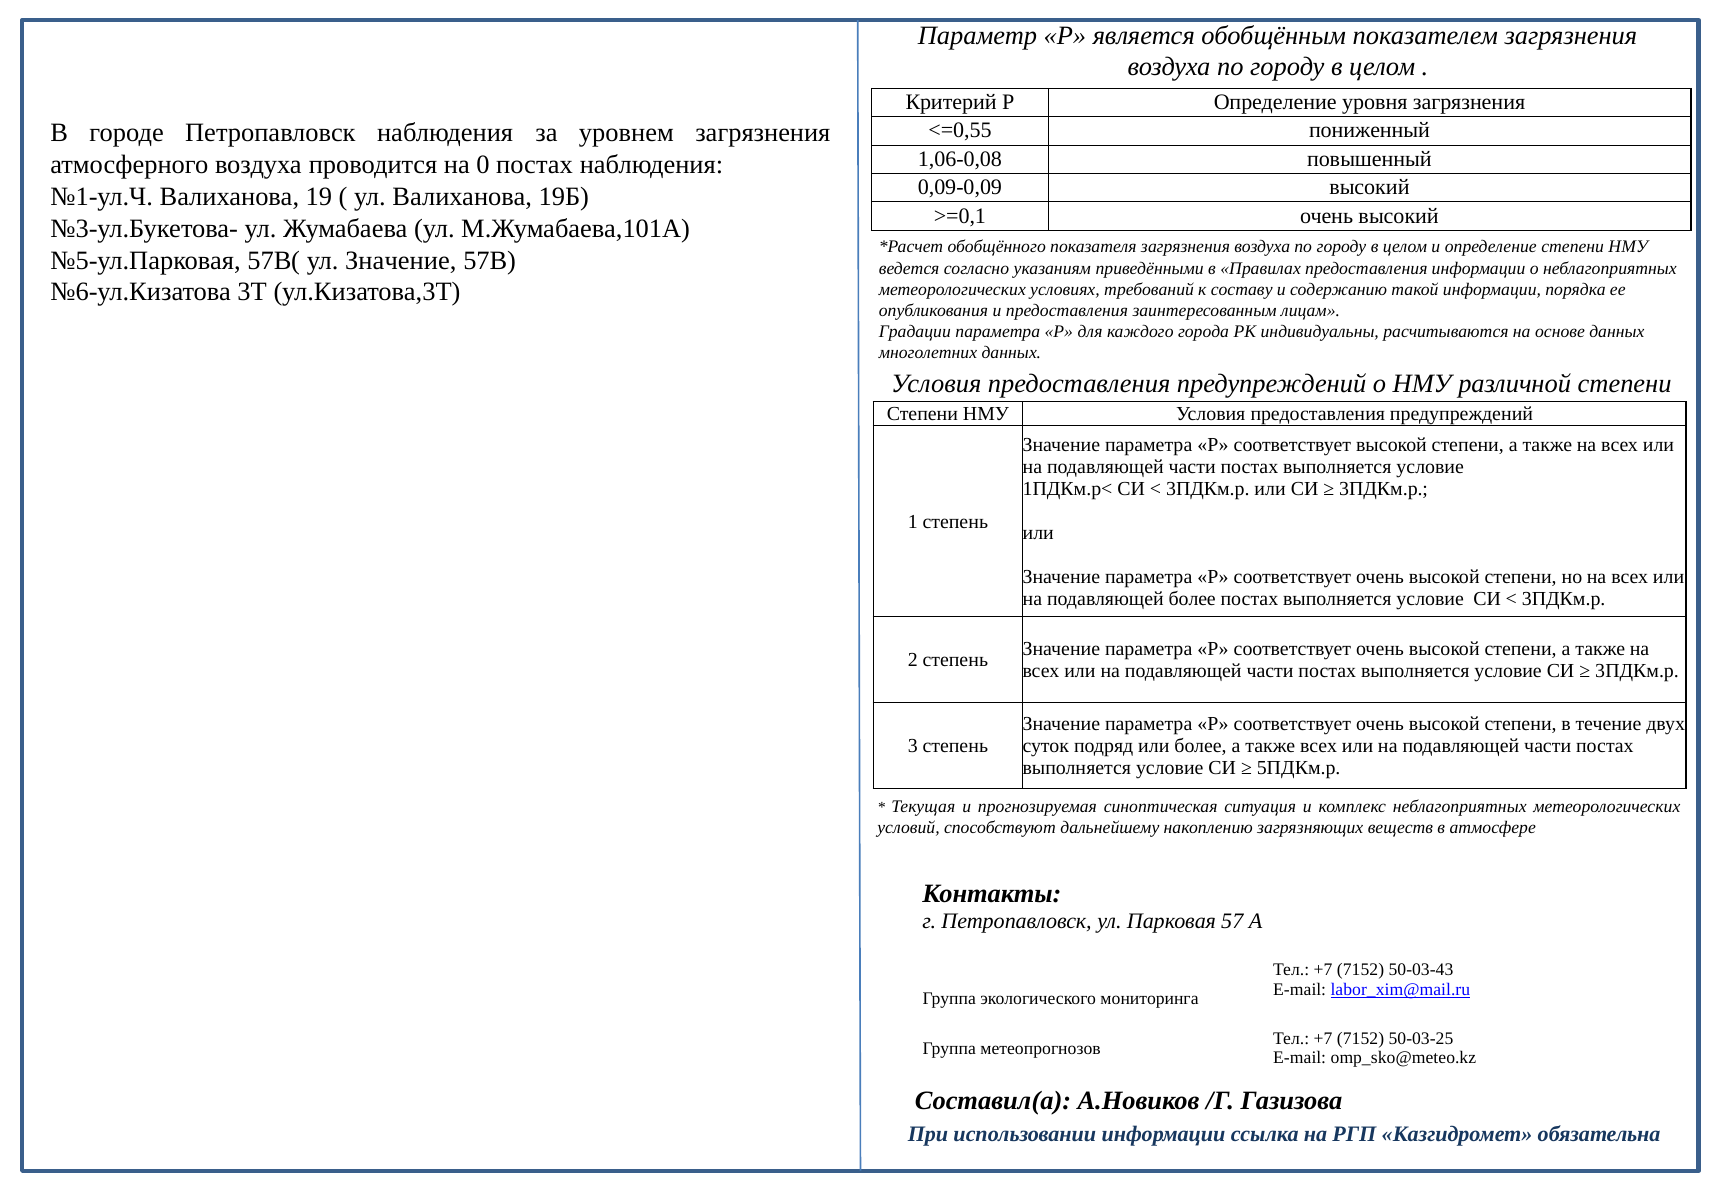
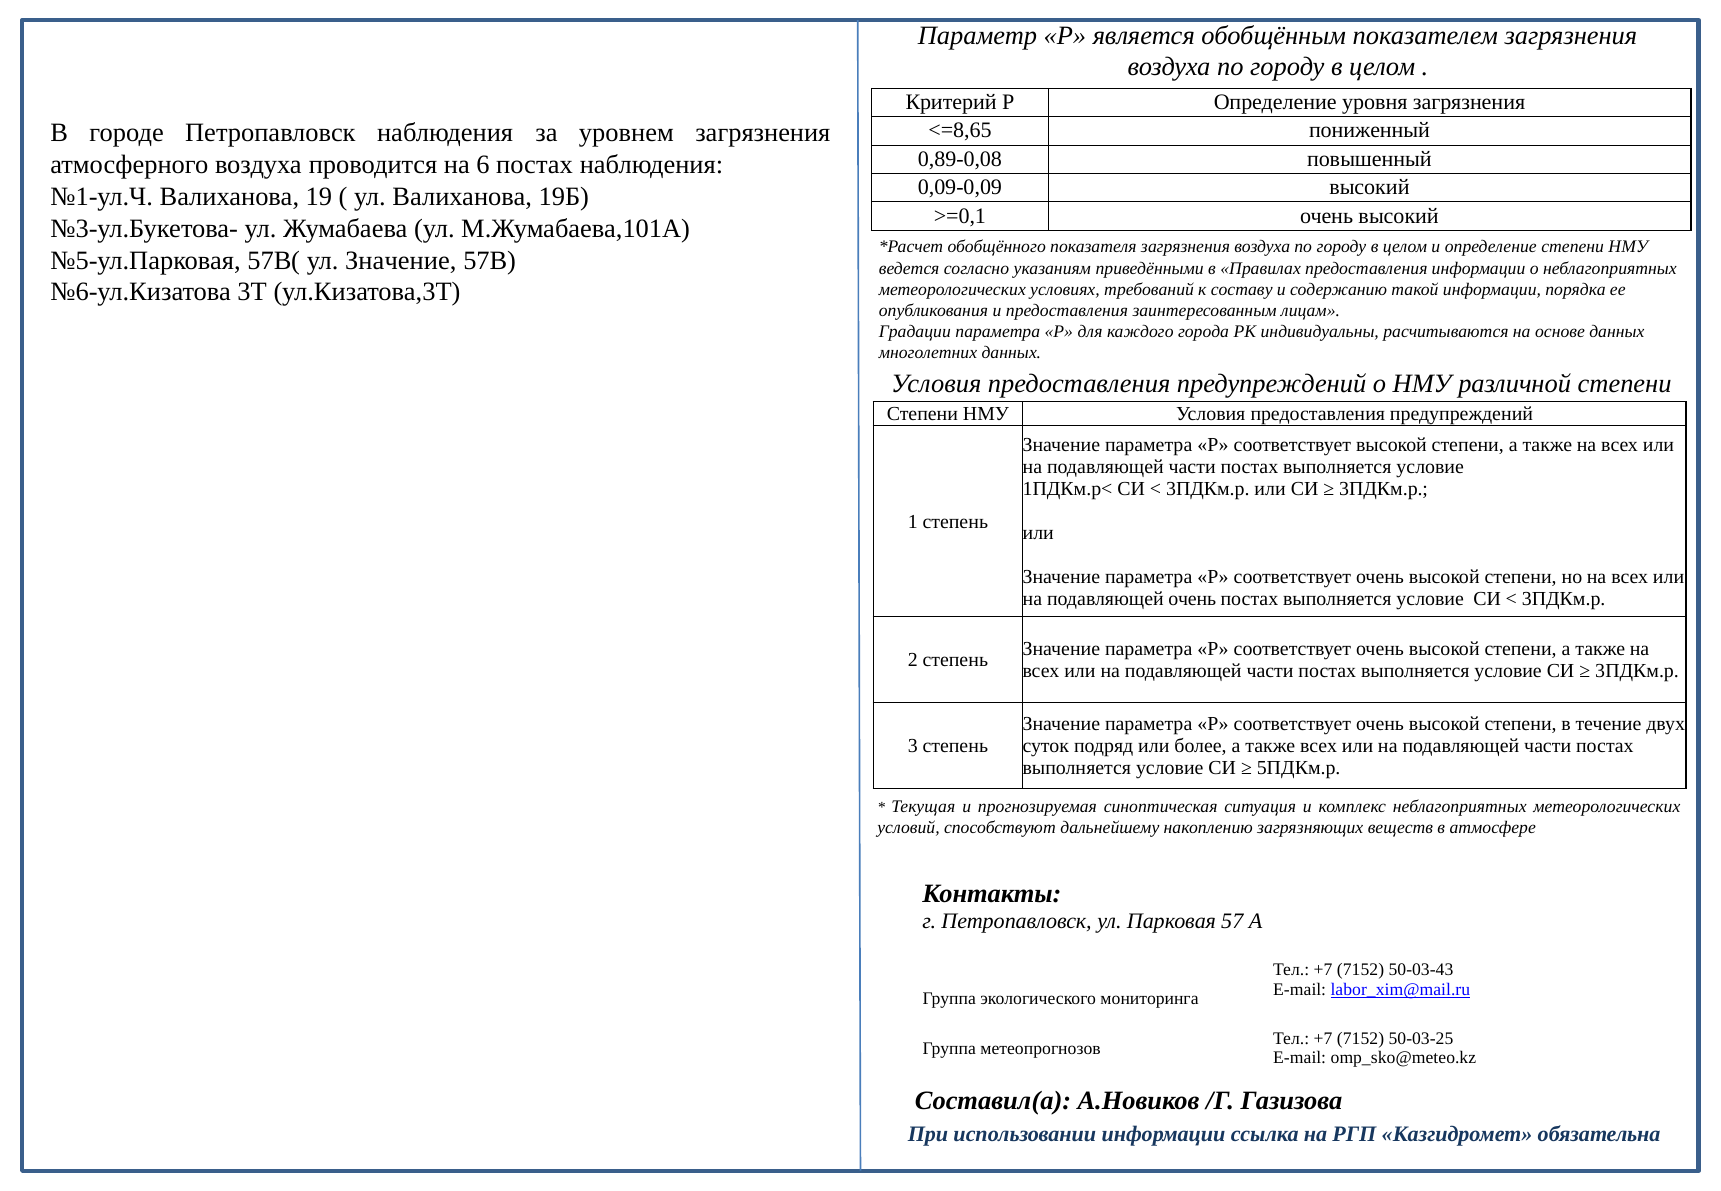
<=0,55: <=0,55 -> <=8,65
1,06-0,08: 1,06-0,08 -> 0,89-0,08
0: 0 -> 6
подавляющей более: более -> очень
